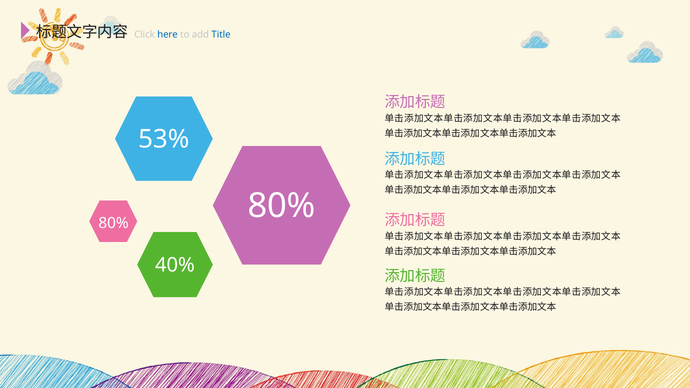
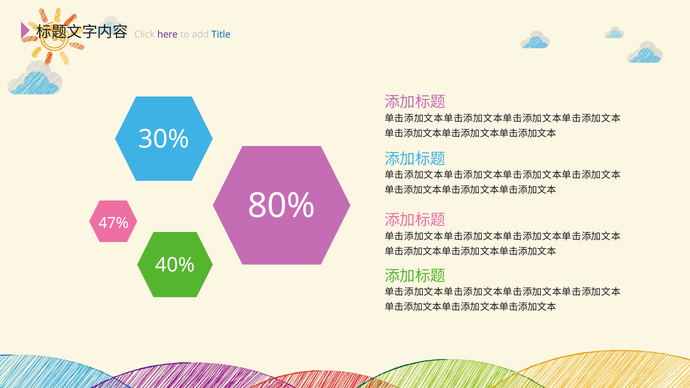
here colour: blue -> purple
53%: 53% -> 30%
80% at (114, 223): 80% -> 47%
